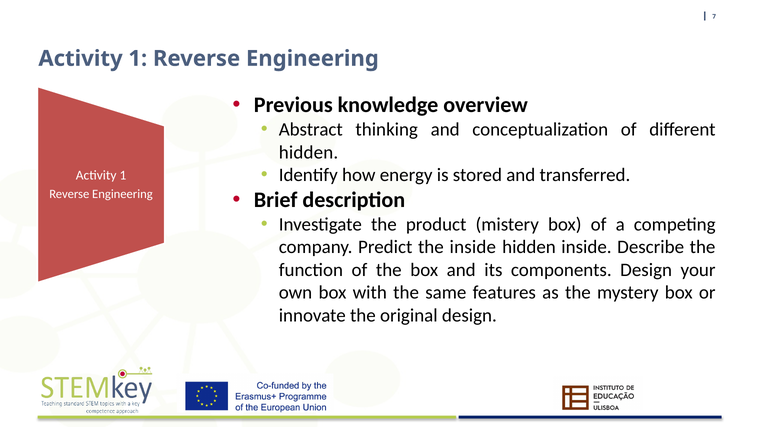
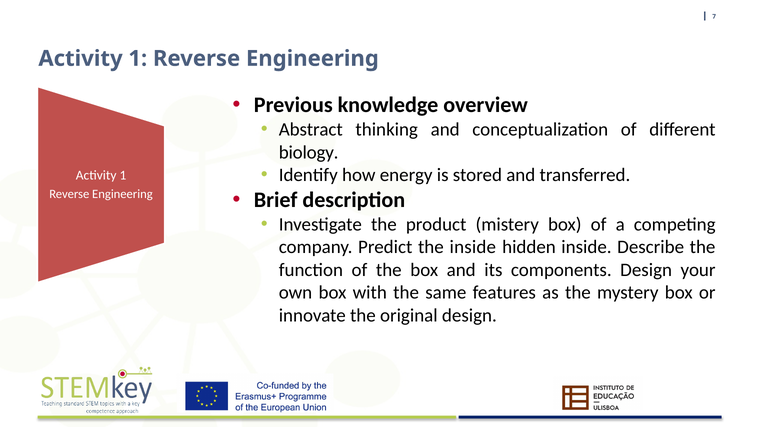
hidden at (308, 152): hidden -> biology
